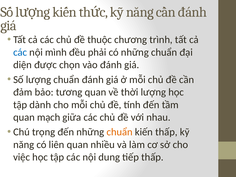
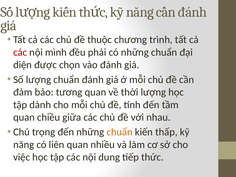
các at (20, 52) colour: blue -> red
mạch: mạch -> chiều
tiếp thấp: thấp -> thức
